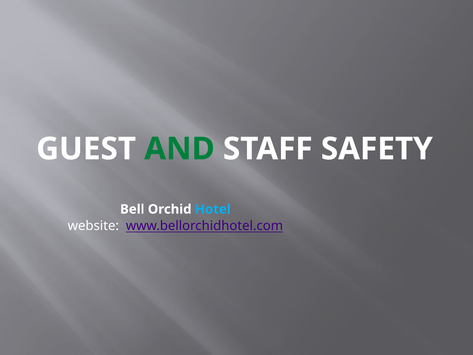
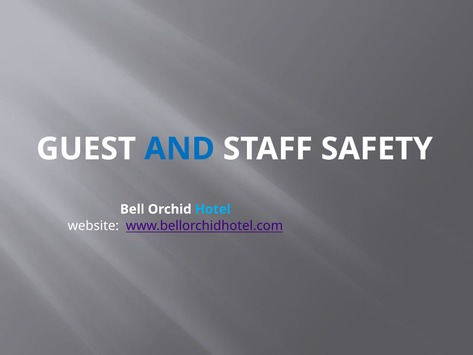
AND colour: green -> blue
